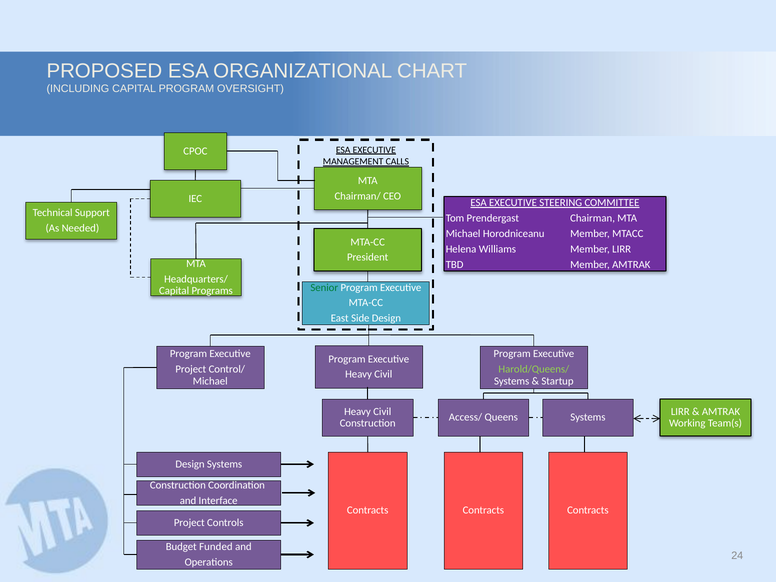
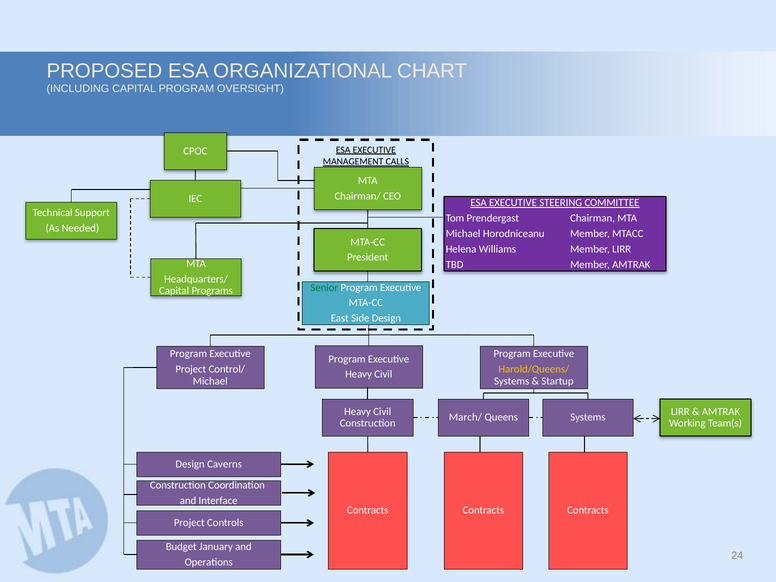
Harold/Queens/ colour: light green -> yellow
Access/: Access/ -> March/
Design Systems: Systems -> Caverns
Funded: Funded -> January
